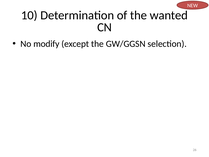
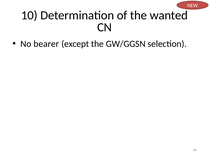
modify: modify -> bearer
